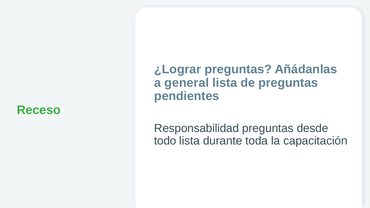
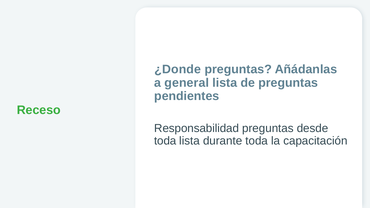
¿Lograr: ¿Lograr -> ¿Donde
todo at (165, 141): todo -> toda
